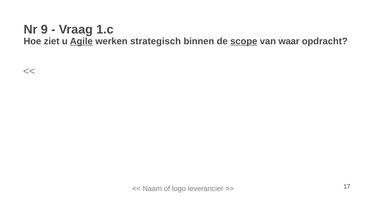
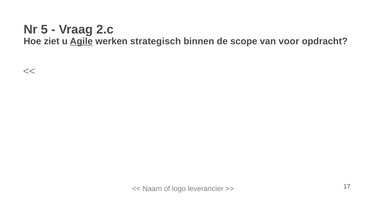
9: 9 -> 5
1.c: 1.c -> 2.c
scope underline: present -> none
waar: waar -> voor
